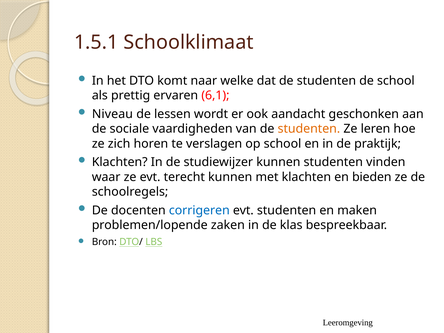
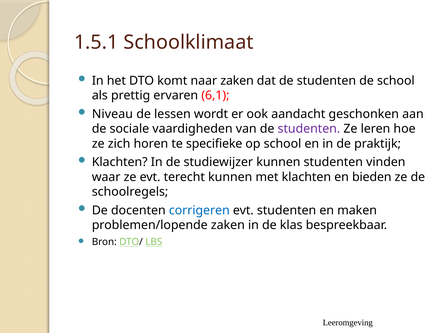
naar welke: welke -> zaken
studenten at (309, 129) colour: orange -> purple
verslagen: verslagen -> specifieke
